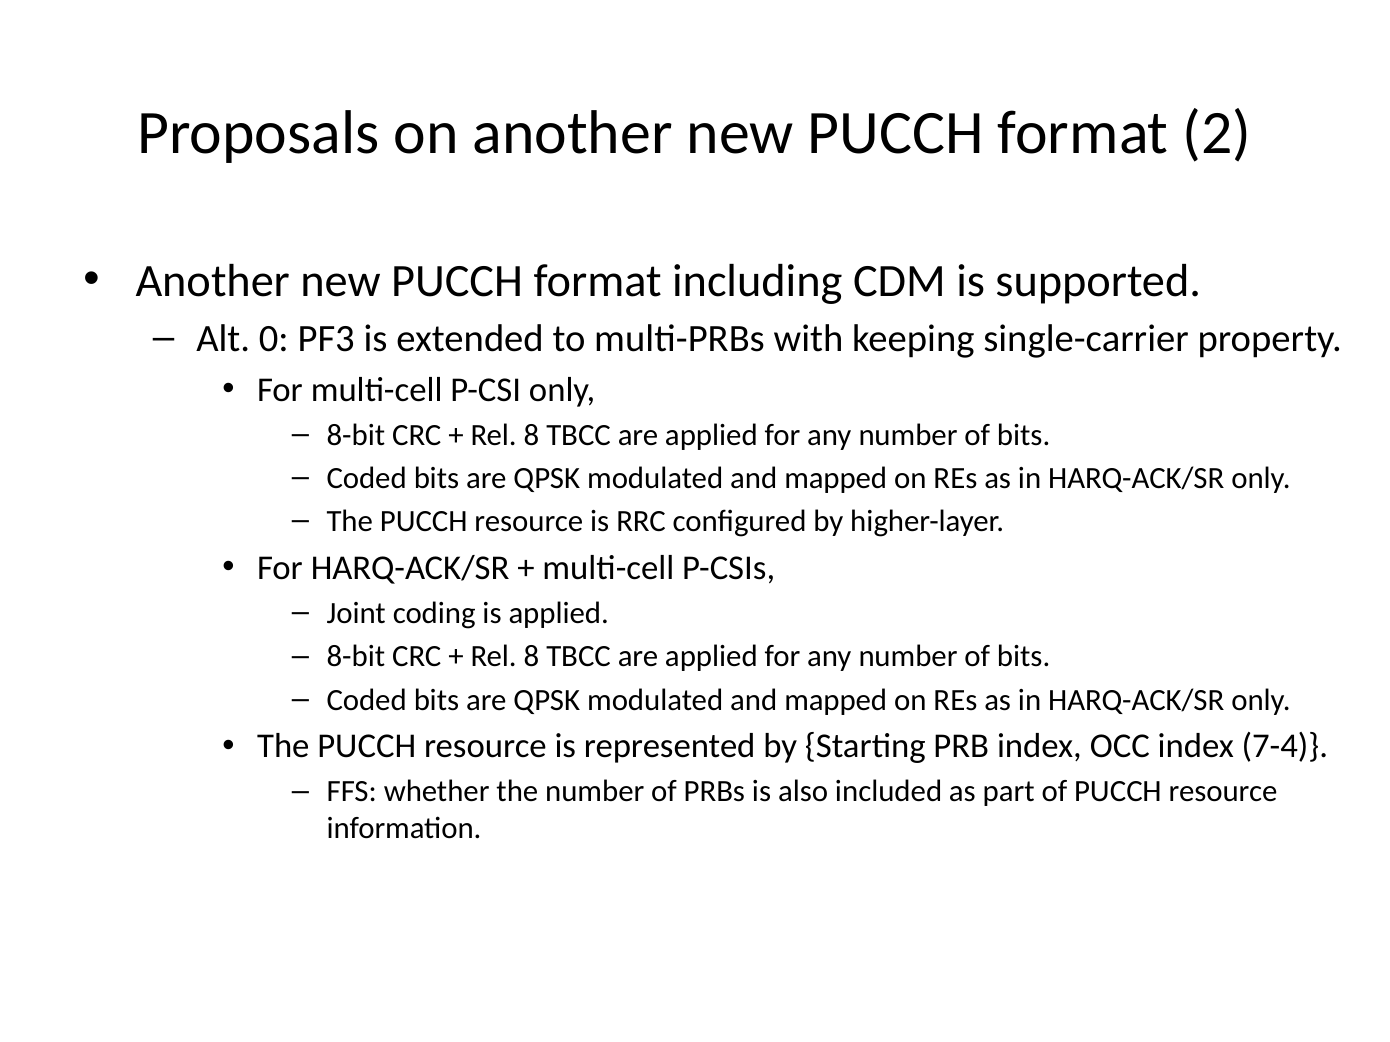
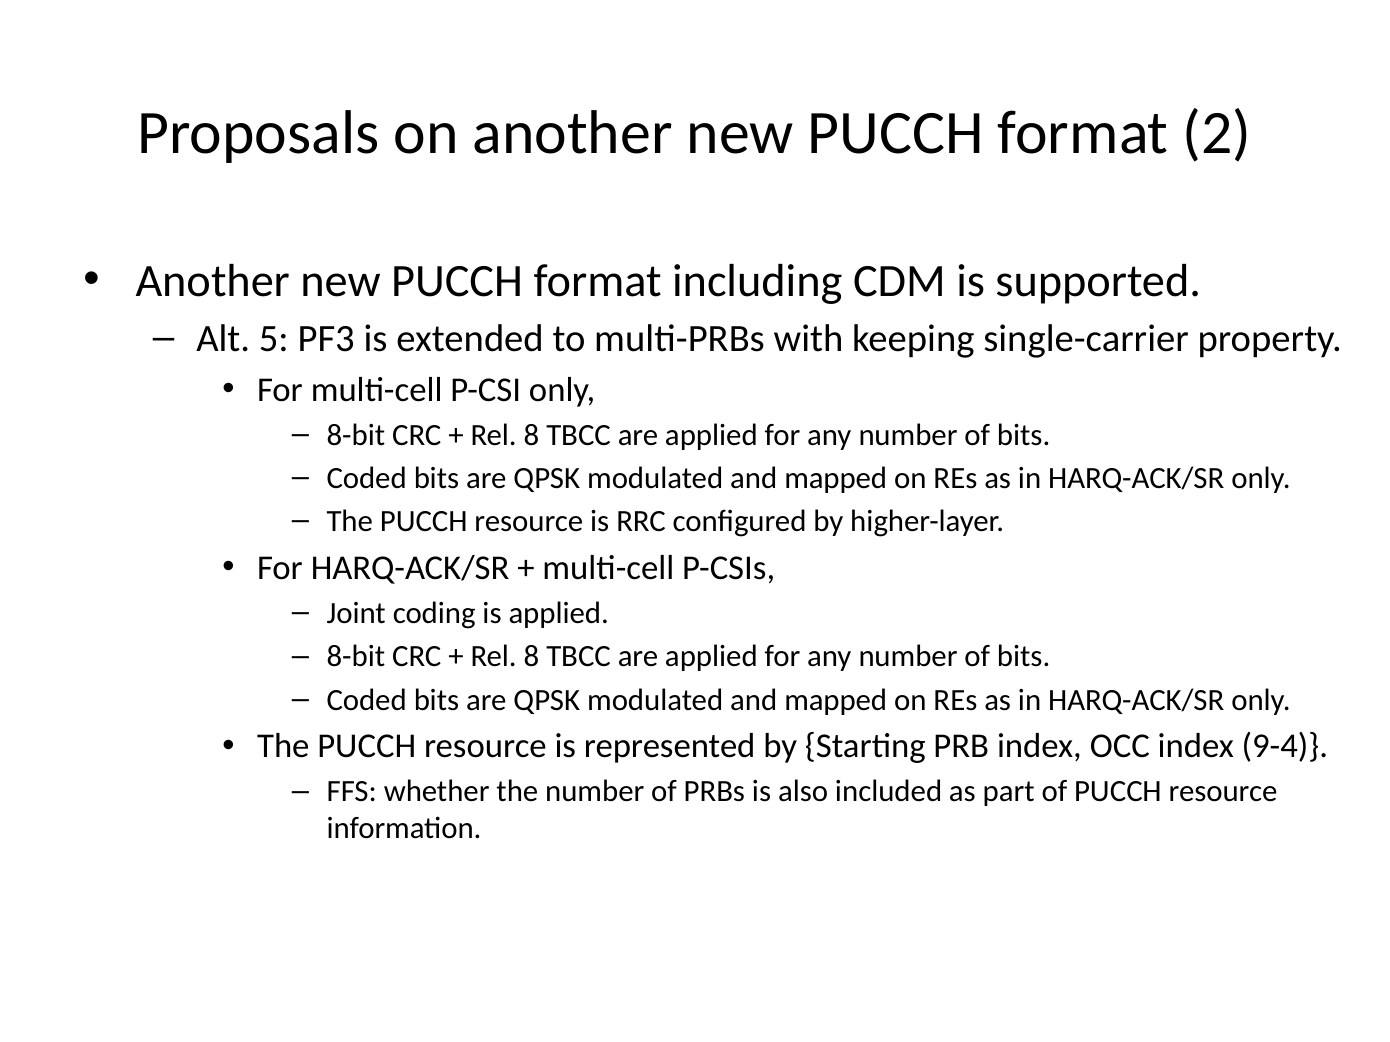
0: 0 -> 5
7-4: 7-4 -> 9-4
